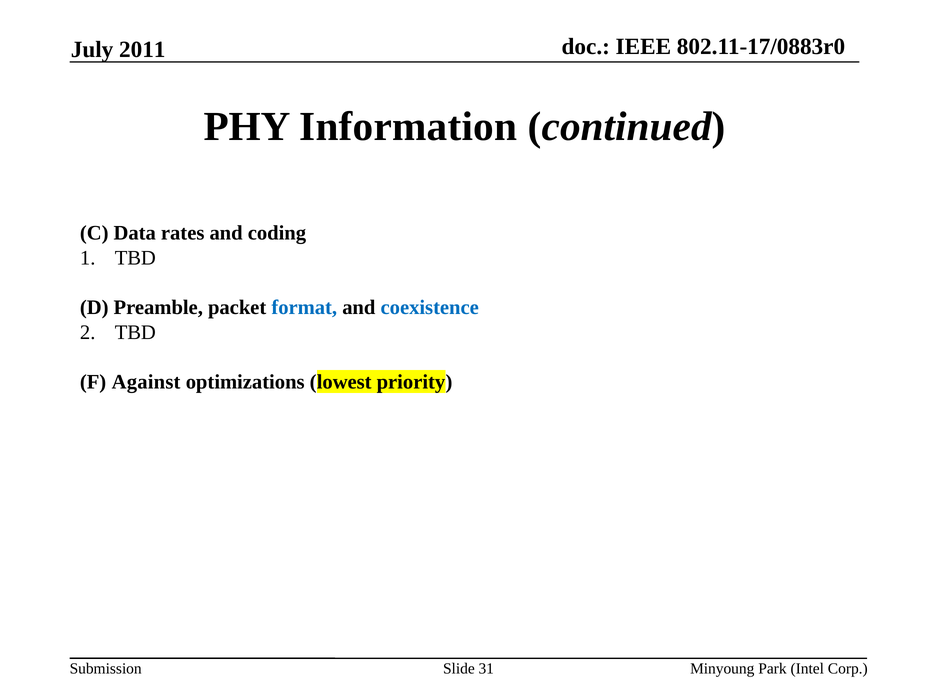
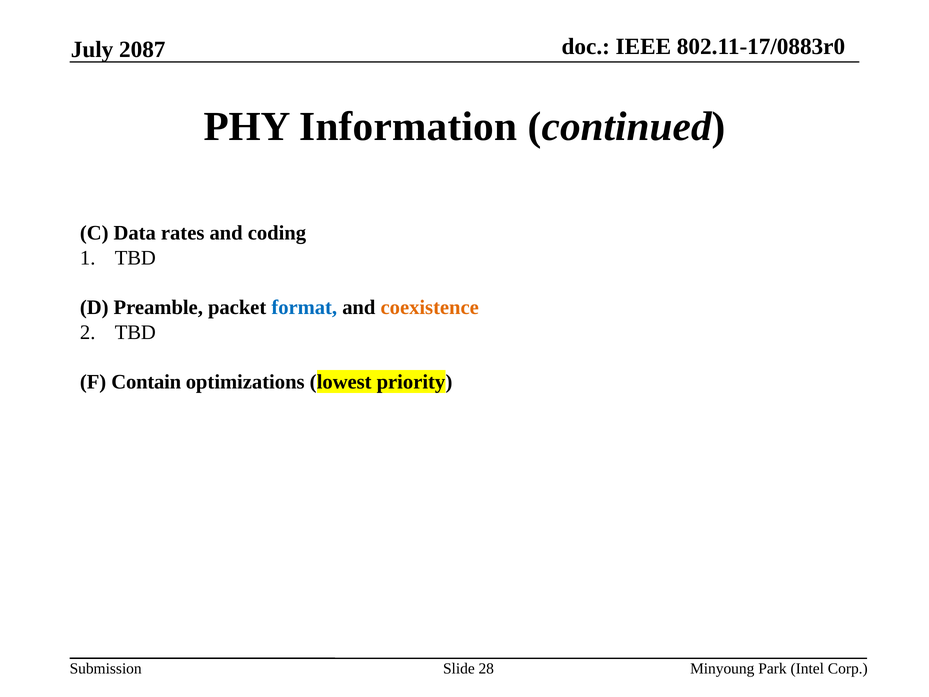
2011: 2011 -> 2087
coexistence colour: blue -> orange
Against: Against -> Contain
31: 31 -> 28
